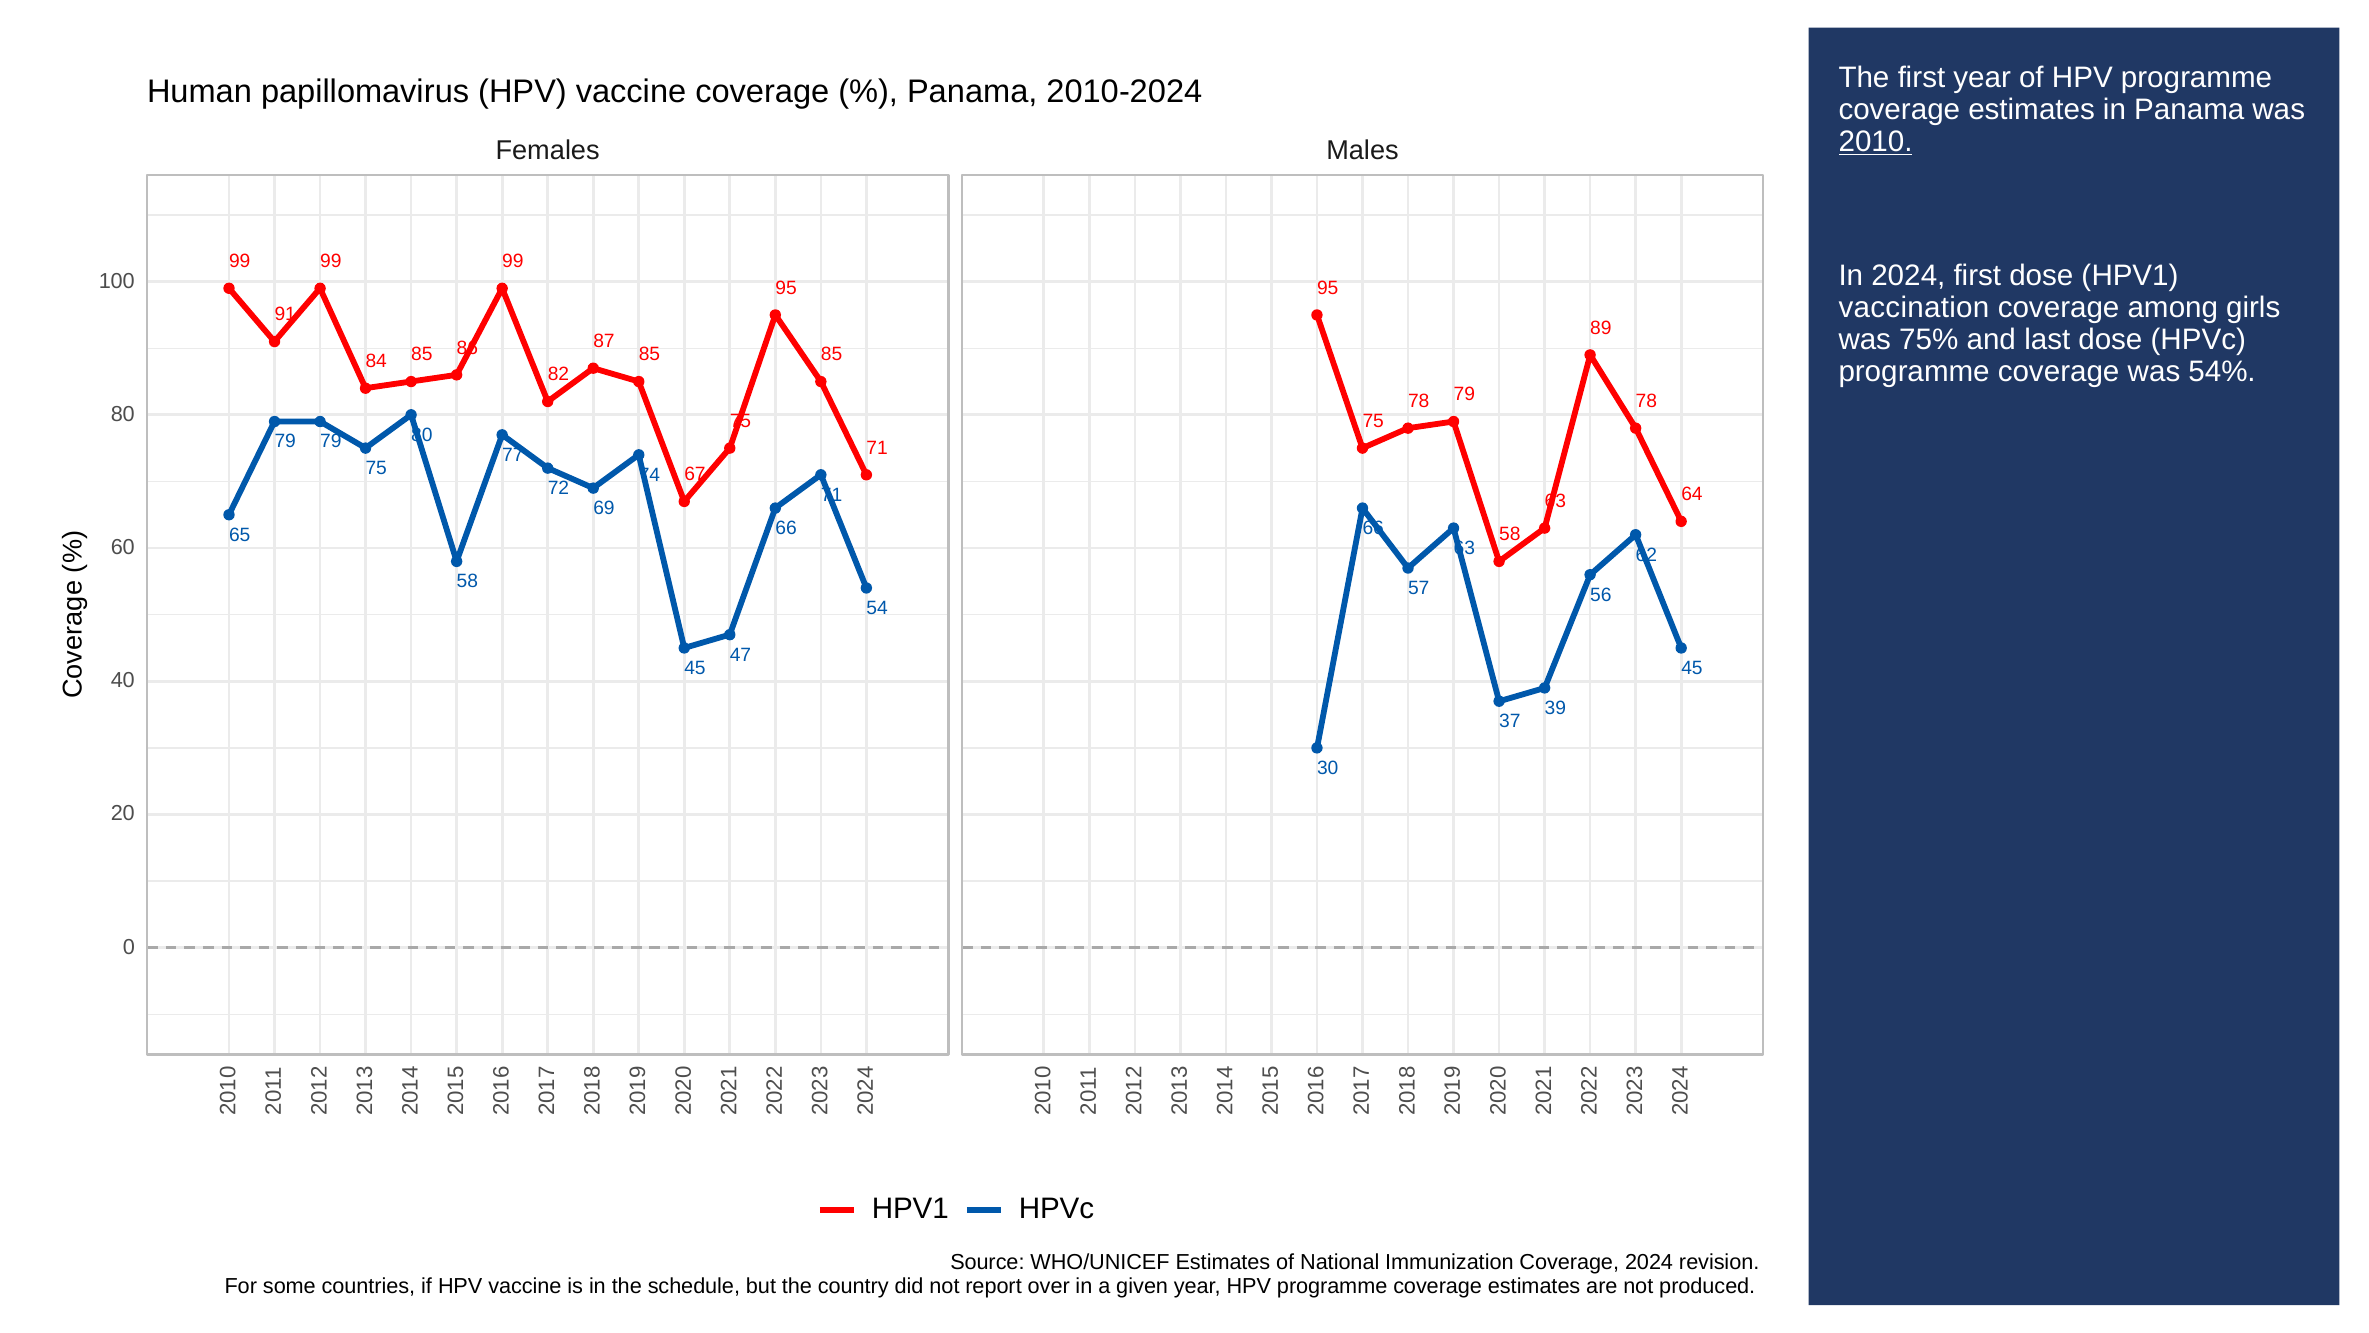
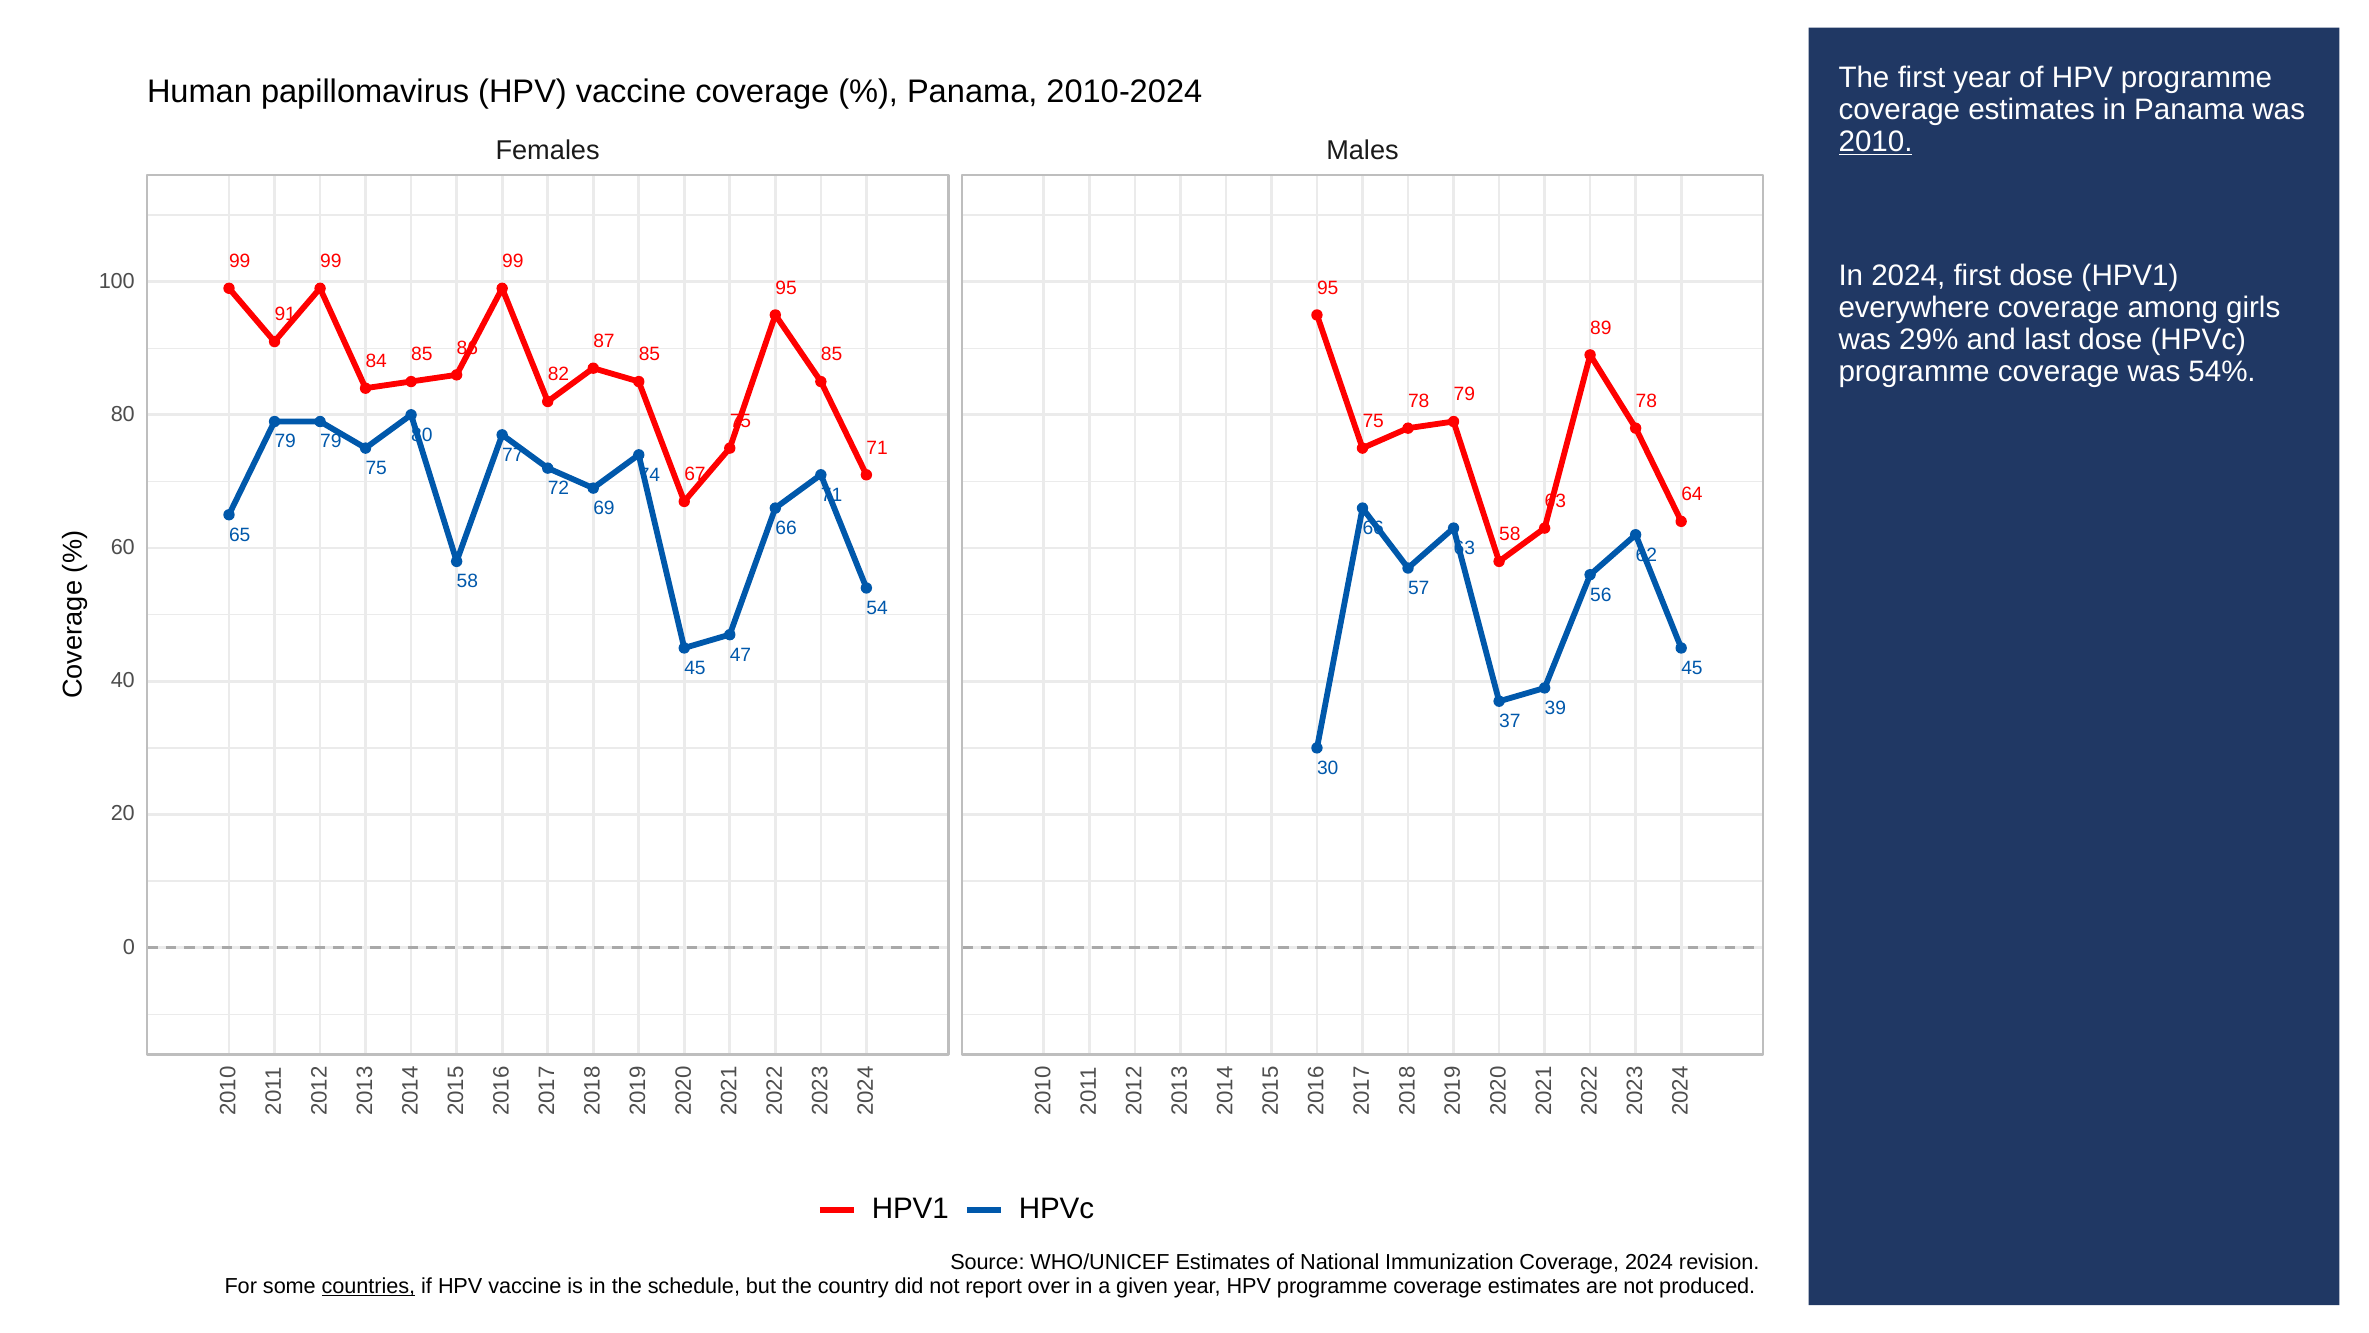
vaccination: vaccination -> everywhere
75%: 75% -> 29%
countries underline: none -> present
